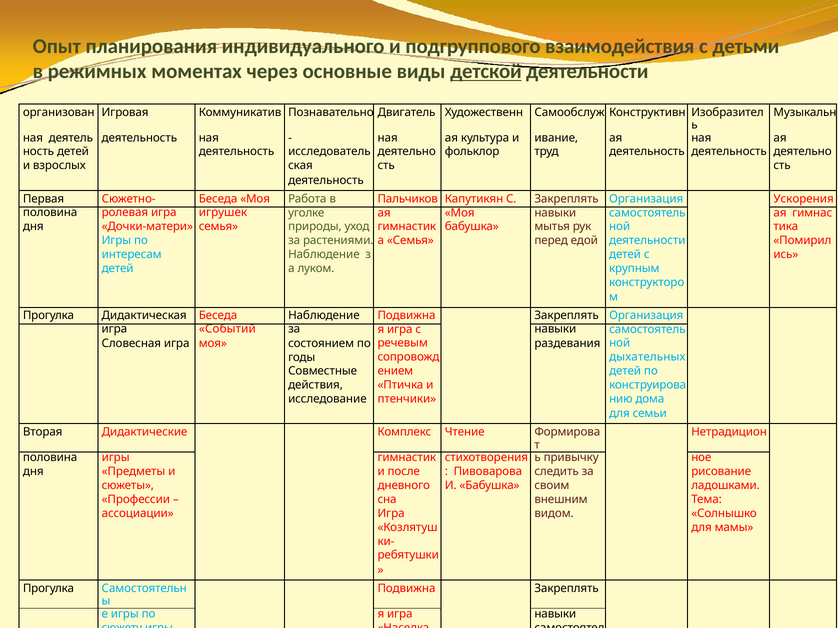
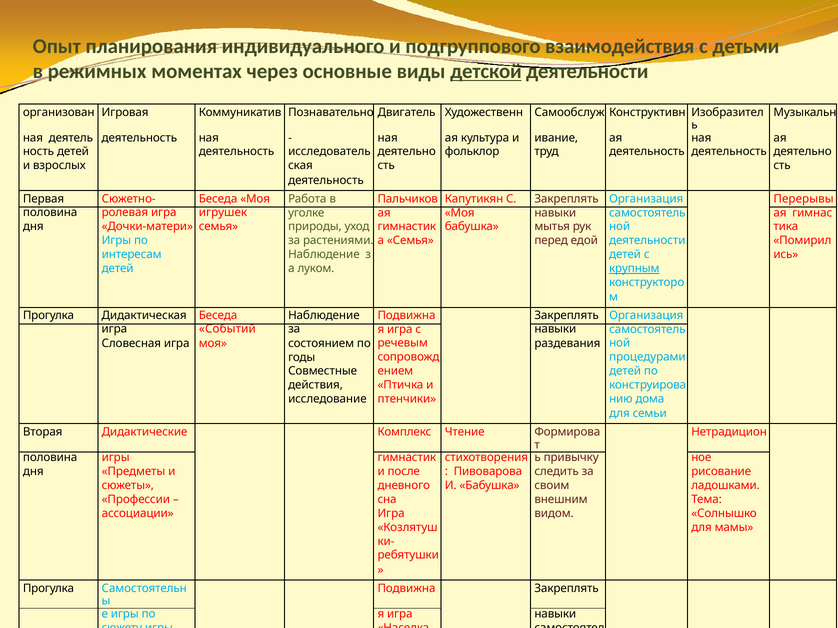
Ускорения: Ускорения -> Перерывы
крупным underline: none -> present
дыхательных: дыхательных -> процедурами
